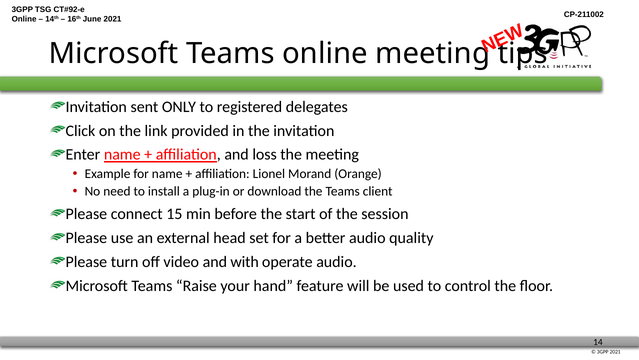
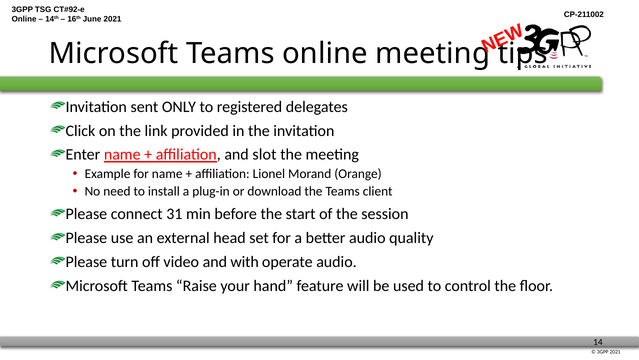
loss: loss -> slot
15: 15 -> 31
